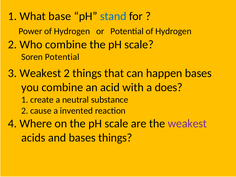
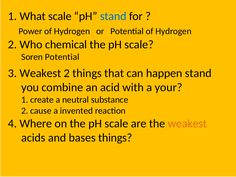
What base: base -> scale
Who combine: combine -> chemical
happen bases: bases -> stand
does: does -> your
weakest at (187, 124) colour: purple -> orange
